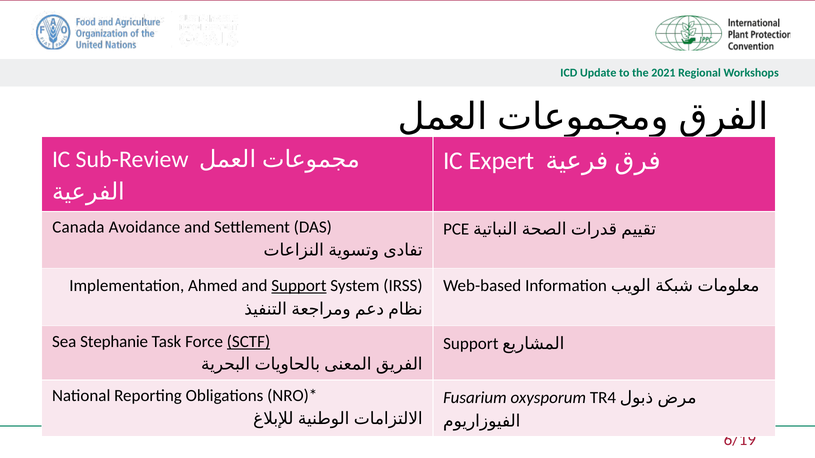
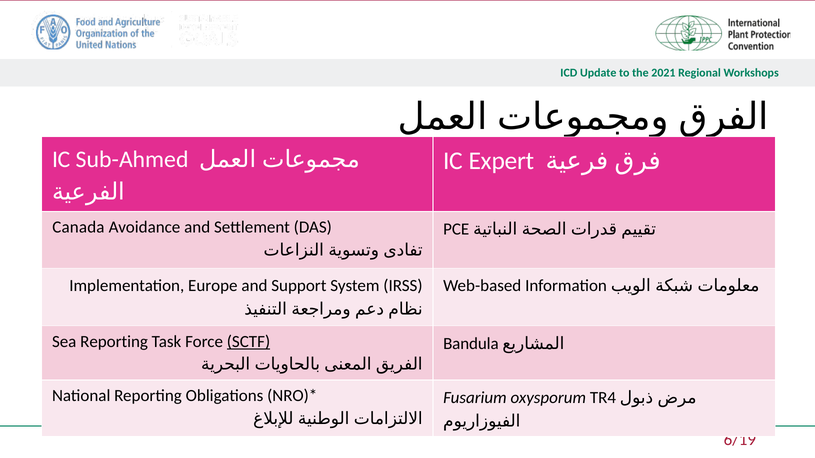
Sub-Review: Sub-Review -> Sub-Ahmed
Ahmed: Ahmed -> Europe
Support at (299, 286) underline: present -> none
Sea Stephanie: Stephanie -> Reporting
Support at (471, 344): Support -> Bandula
